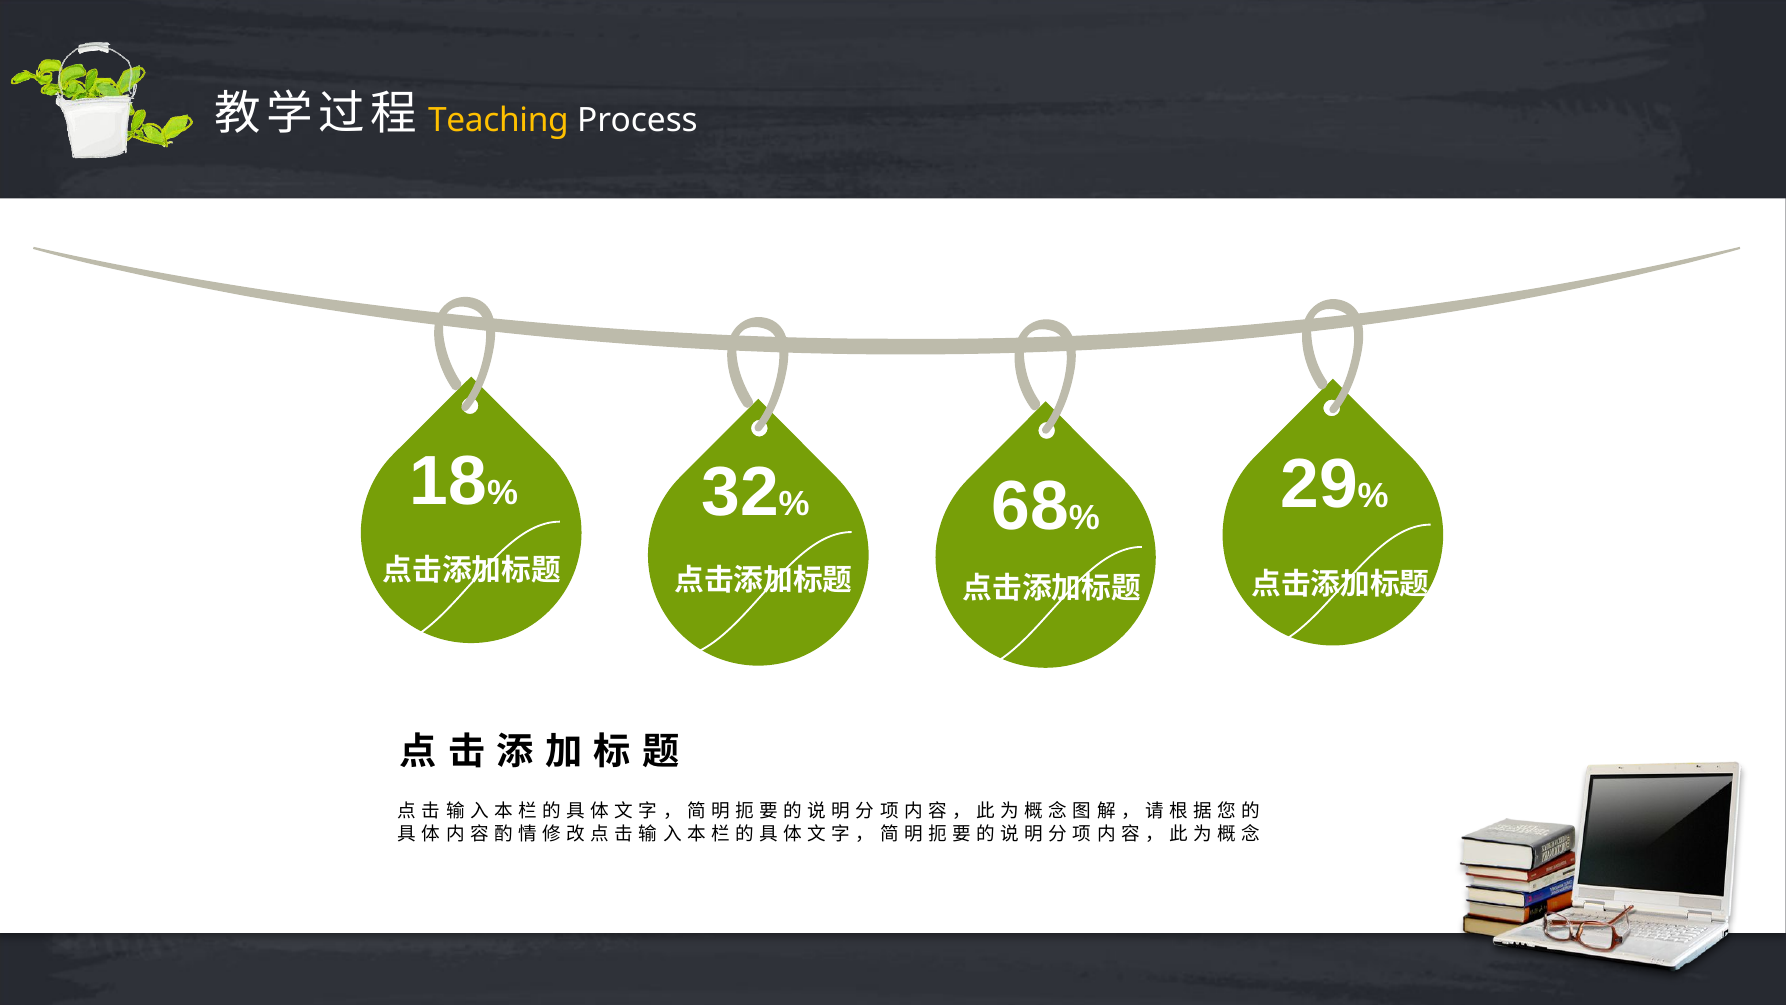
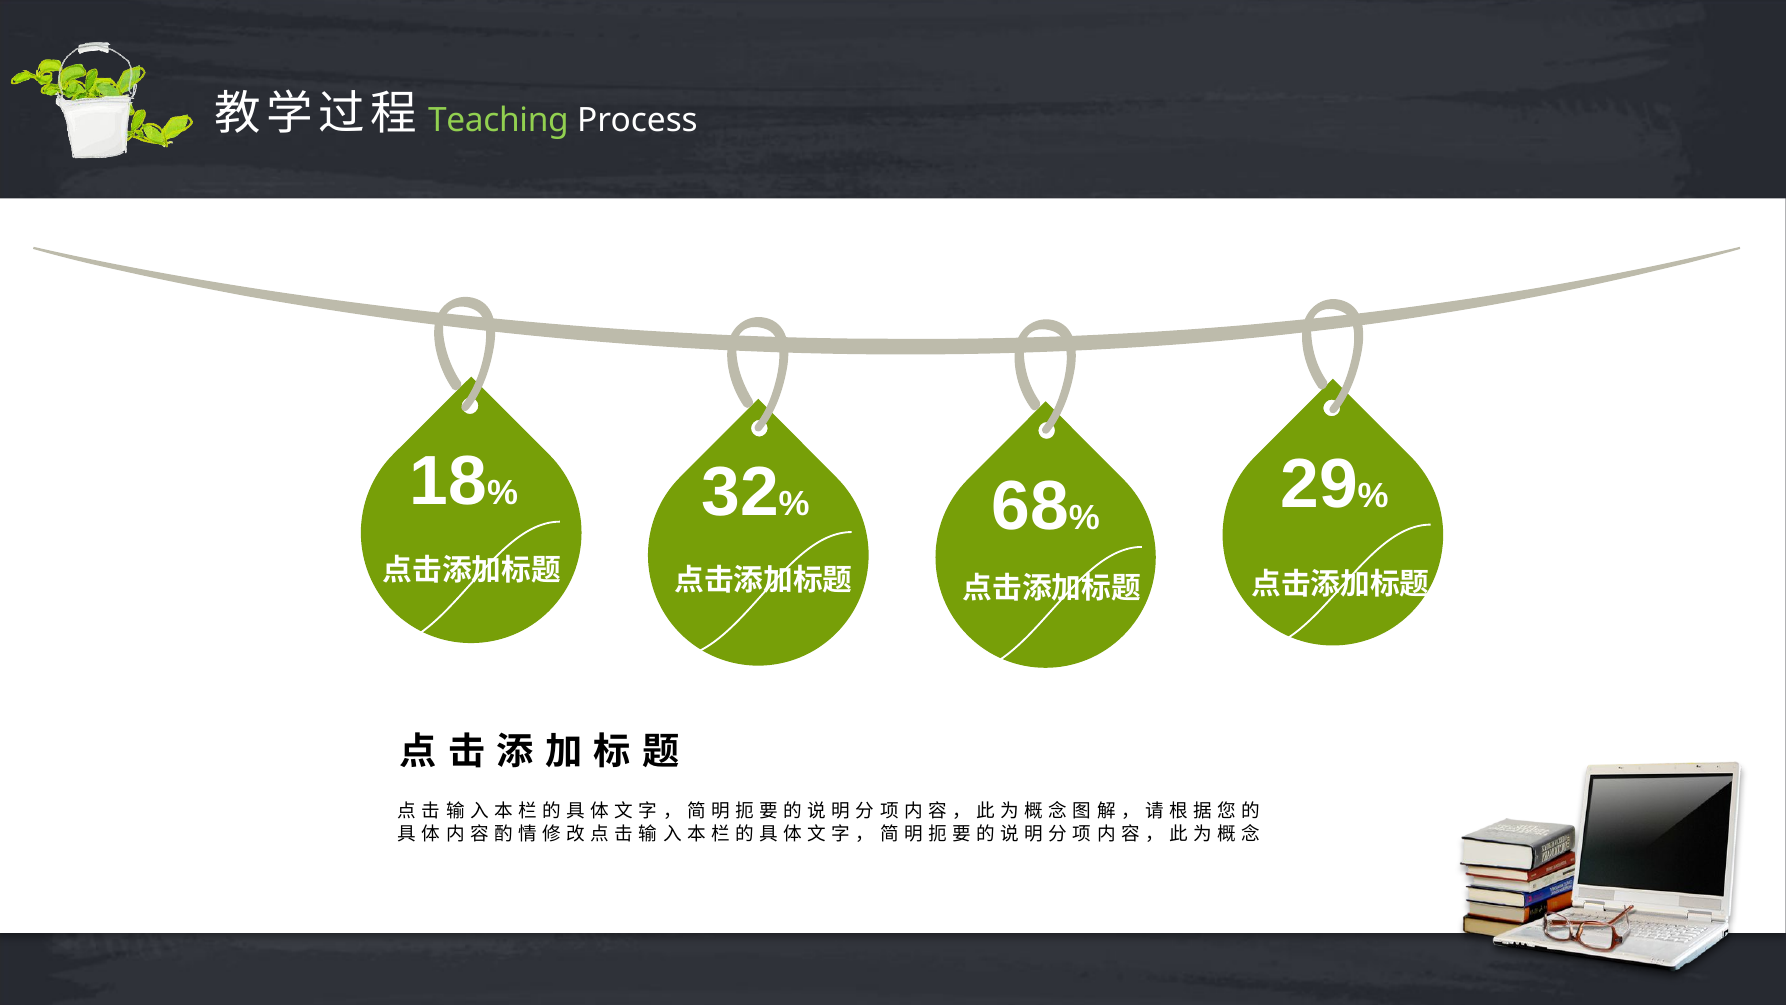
Teaching colour: yellow -> light green
